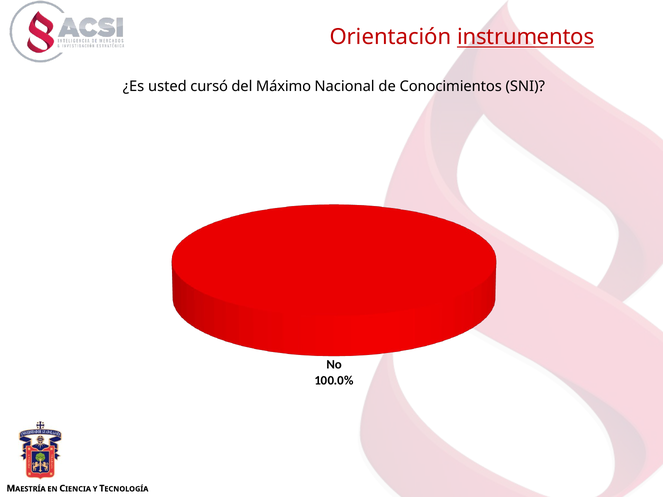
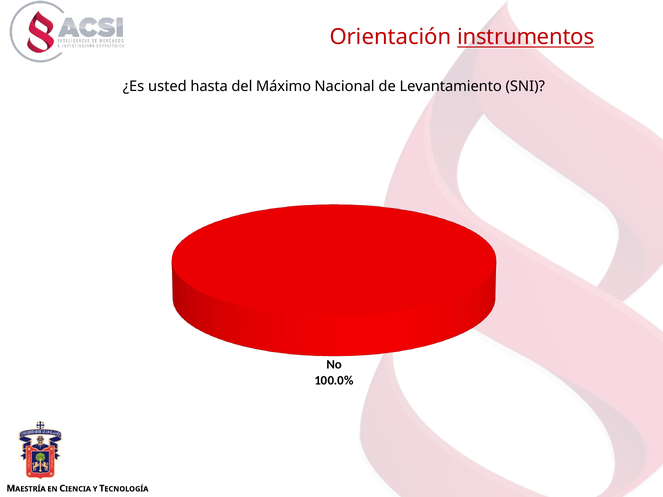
cursó: cursó -> hasta
Conocimientos: Conocimientos -> Levantamiento
